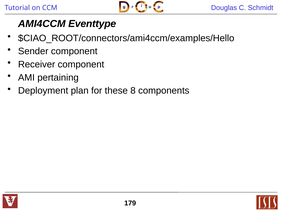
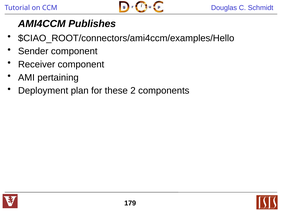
Eventtype: Eventtype -> Publishes
8: 8 -> 2
